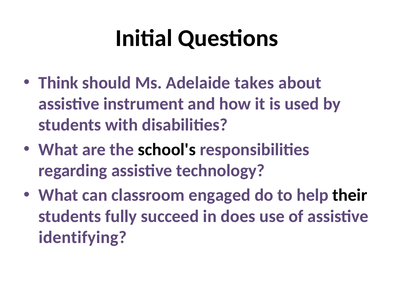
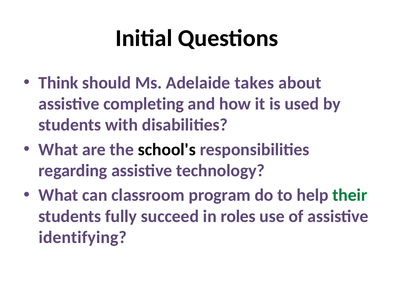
instrument: instrument -> completing
engaged: engaged -> program
their colour: black -> green
does: does -> roles
